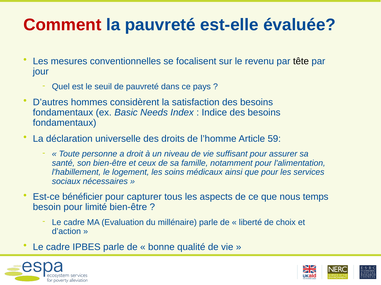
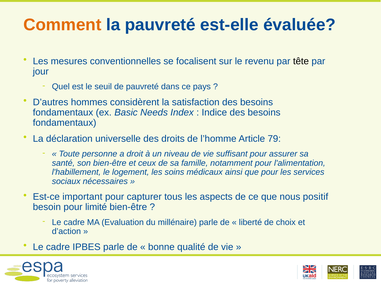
Comment colour: red -> orange
59: 59 -> 79
bénéficier: bénéficier -> important
temps: temps -> positif
